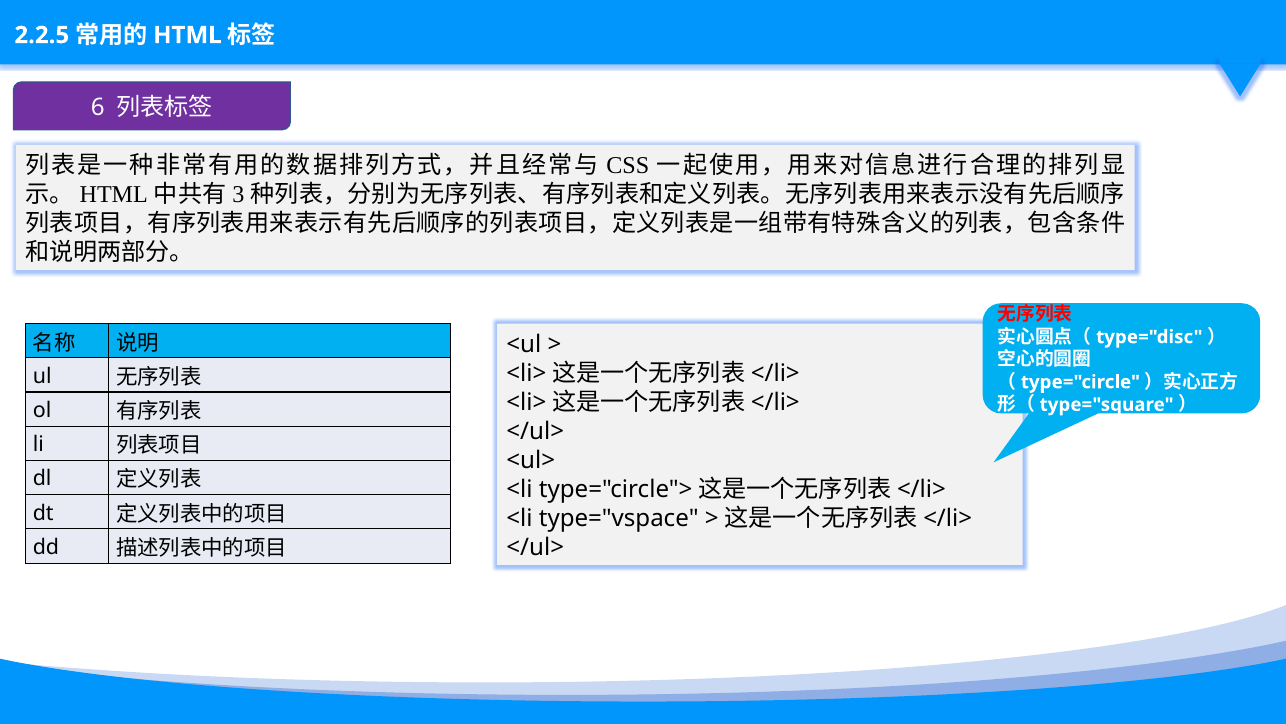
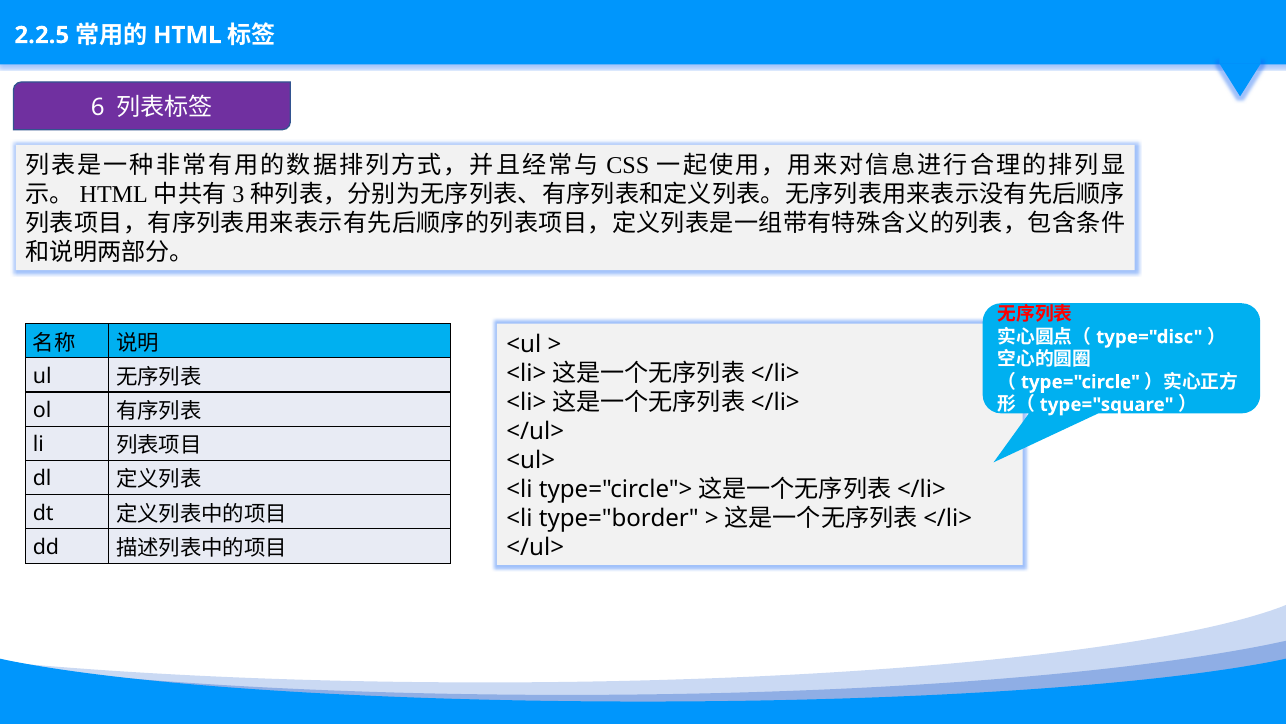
type="vspace: type="vspace -> type="border
